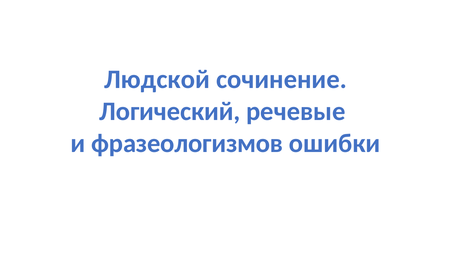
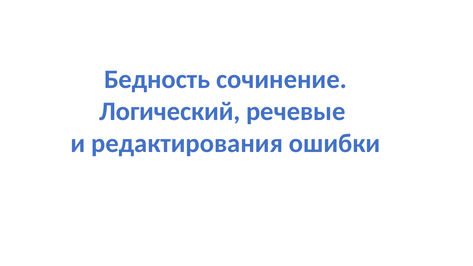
Людской: Людской -> Бедность
фразеологизмов: фразеологизмов -> редактирования
